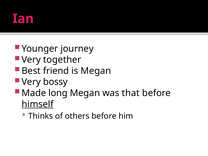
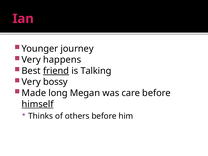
together: together -> happens
friend underline: none -> present
is Megan: Megan -> Talking
that: that -> care
